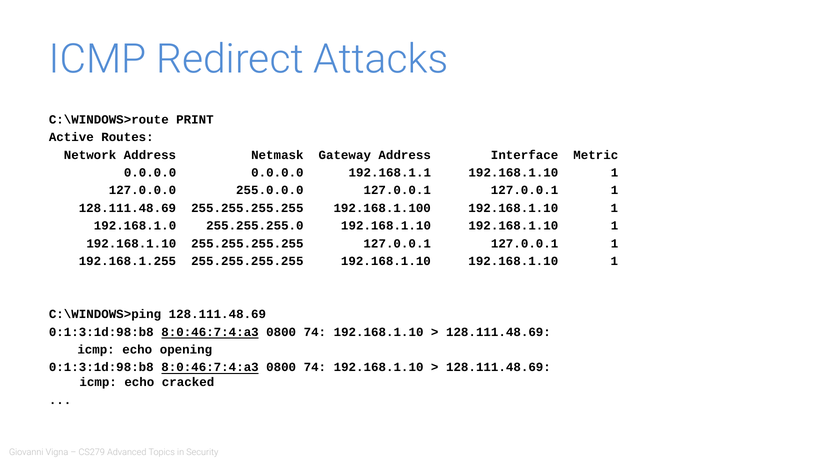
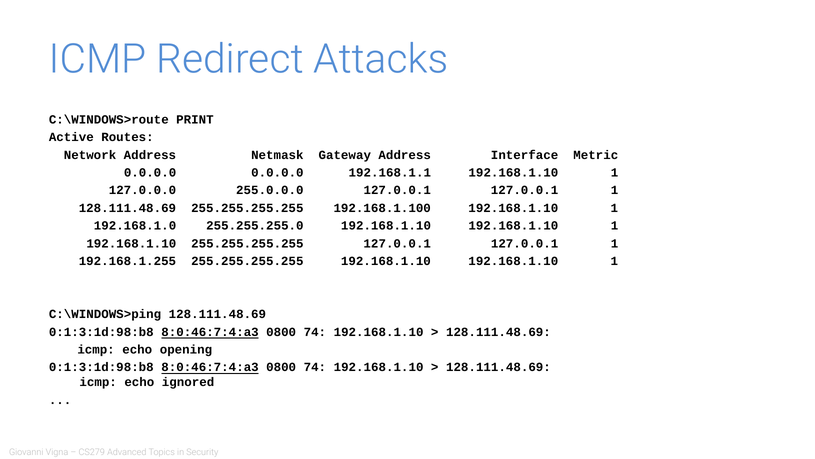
cracked: cracked -> ignored
